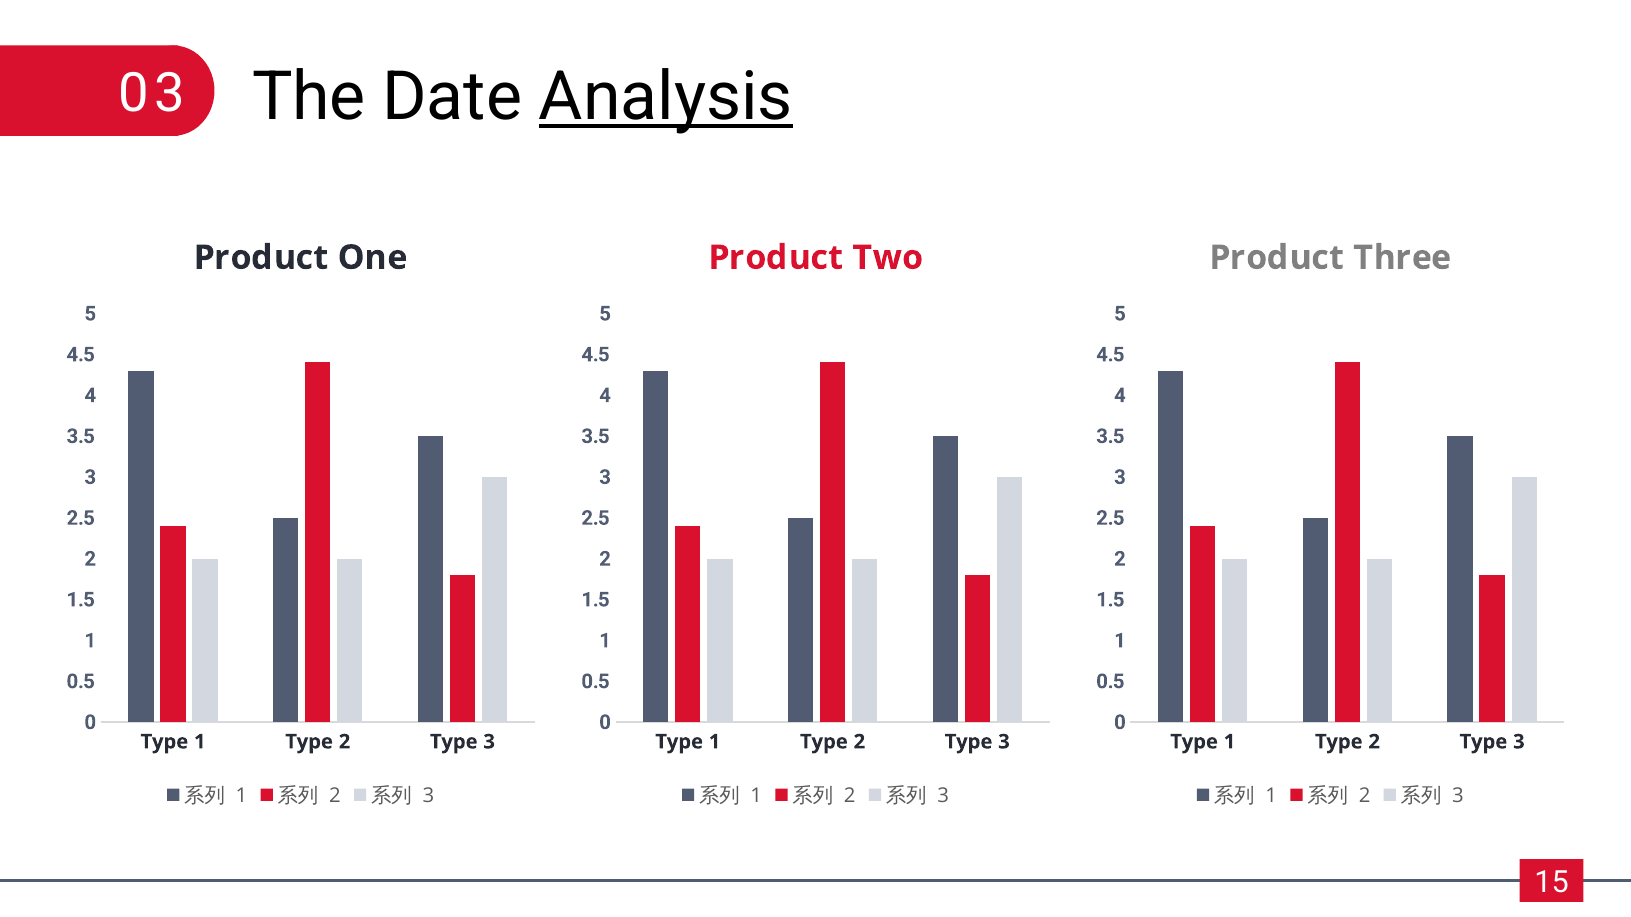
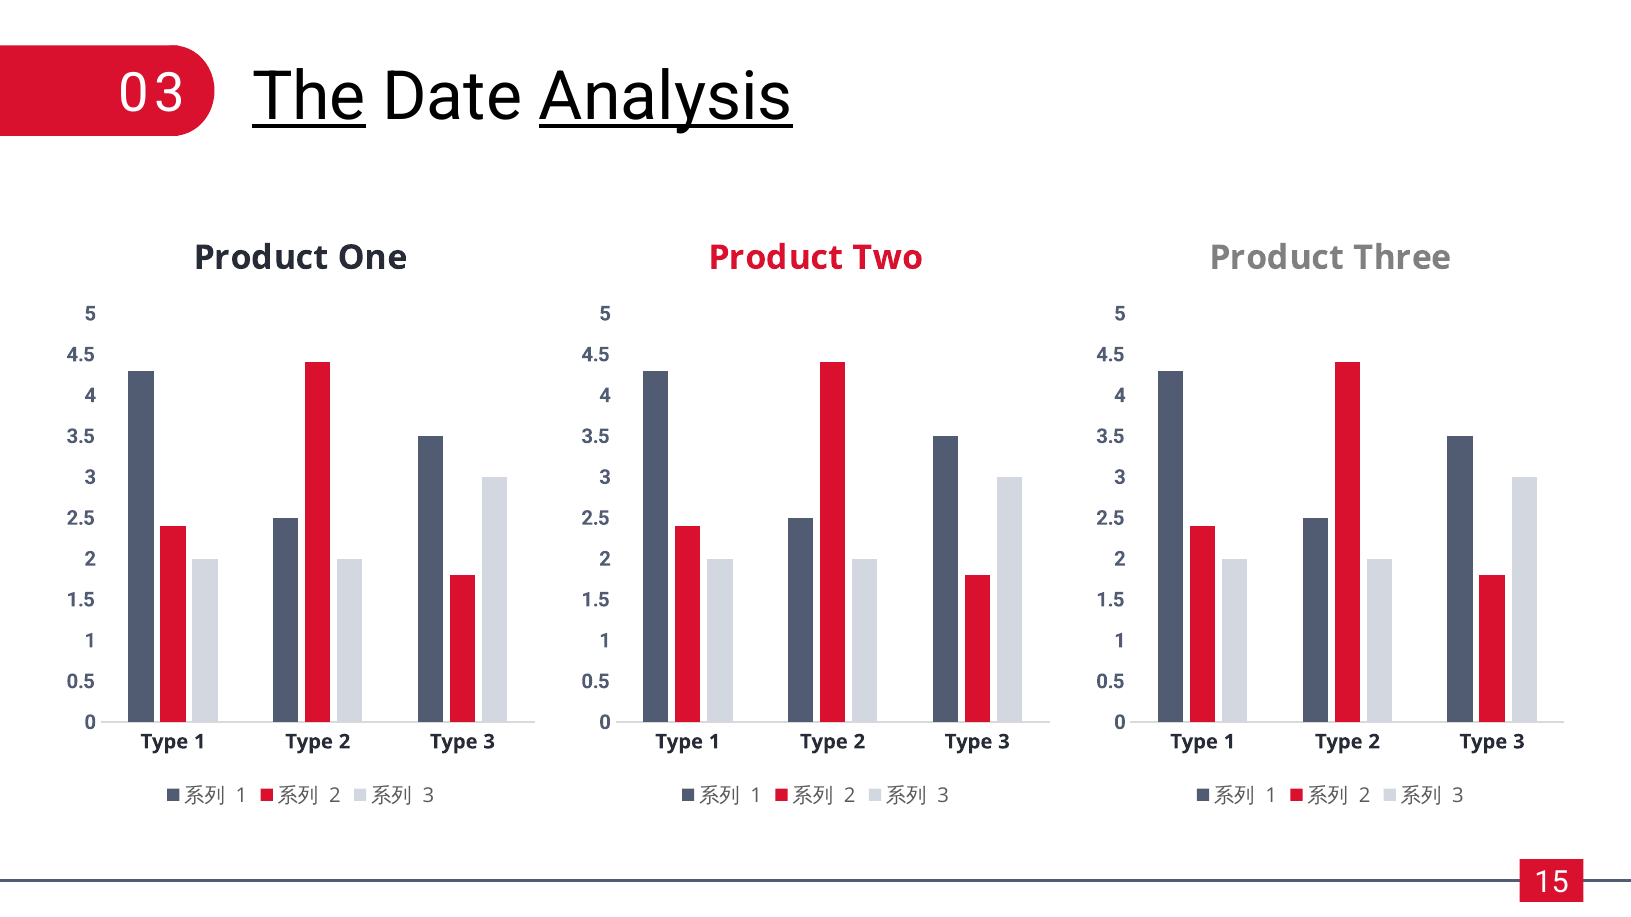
The underline: none -> present
